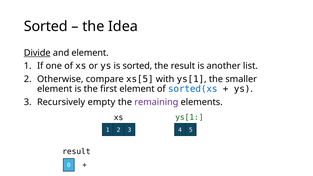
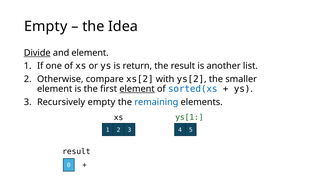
Sorted at (46, 26): Sorted -> Empty
is sorted: sorted -> return
xs[5: xs[5 -> xs[2
with ys[1: ys[1 -> ys[2
element at (137, 89) underline: none -> present
remaining colour: purple -> blue
